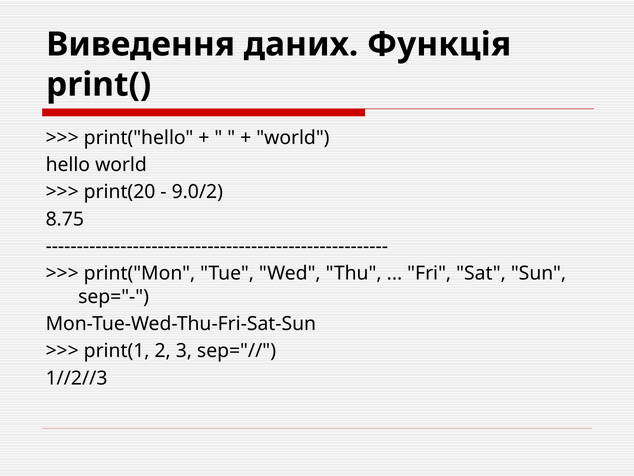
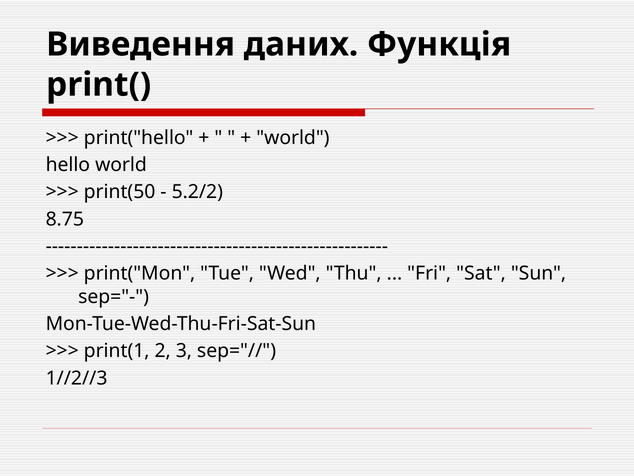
print(20: print(20 -> print(50
9.0/2: 9.0/2 -> 5.2/2
